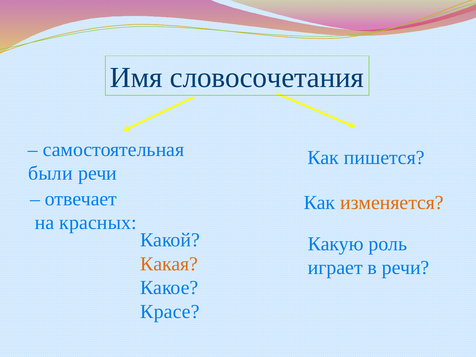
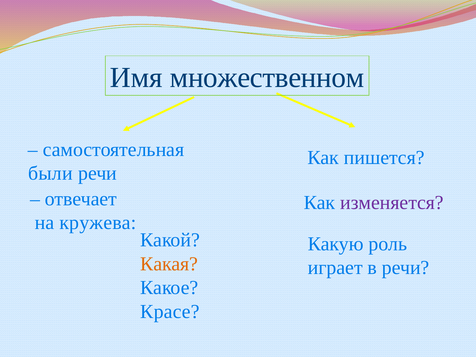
словосочетания: словосочетания -> множественном
изменяется colour: orange -> purple
красных: красных -> кружева
